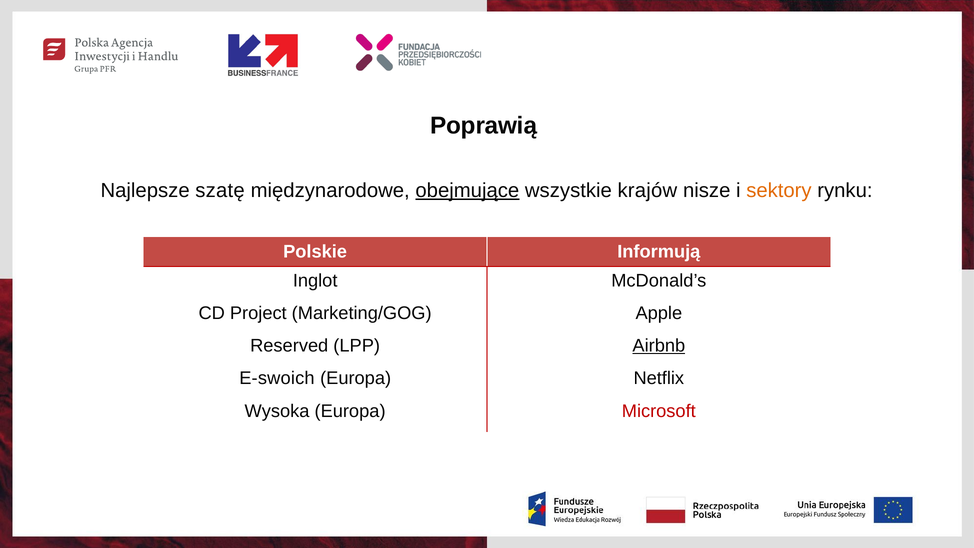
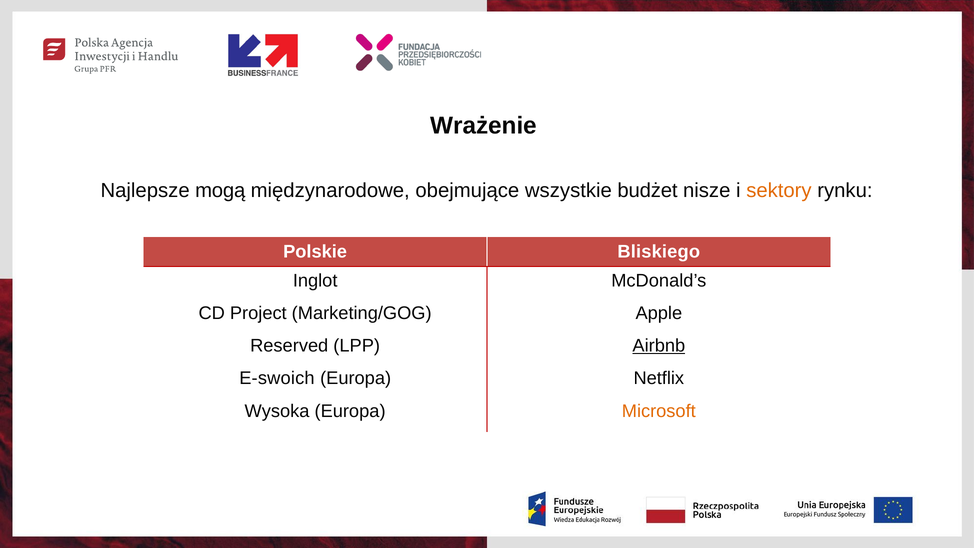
Poprawią: Poprawią -> Wrażenie
szatę: szatę -> mogą
obejmujące underline: present -> none
krajów: krajów -> budżet
Informują: Informują -> Bliskiego
Microsoft colour: red -> orange
